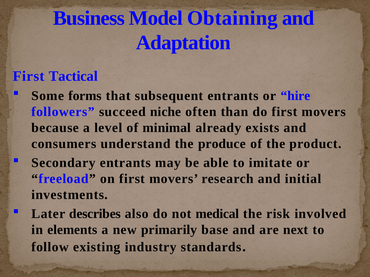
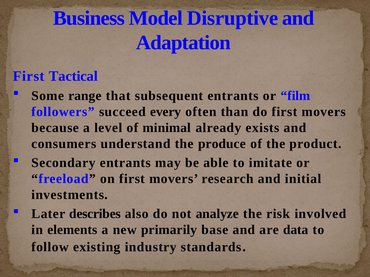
Obtaining: Obtaining -> Disruptive
forms: forms -> range
hire: hire -> film
niche: niche -> every
medical: medical -> analyze
next: next -> data
